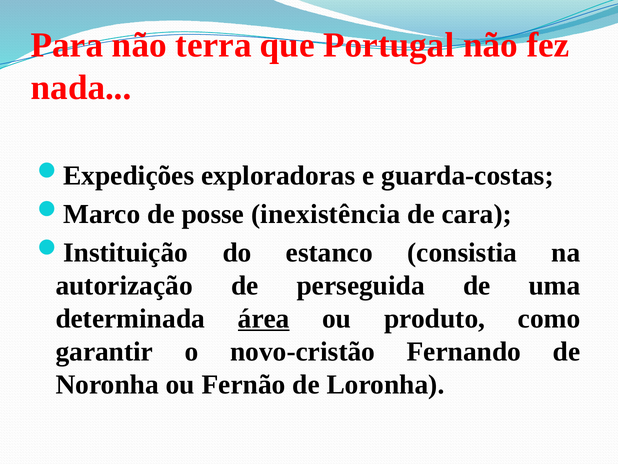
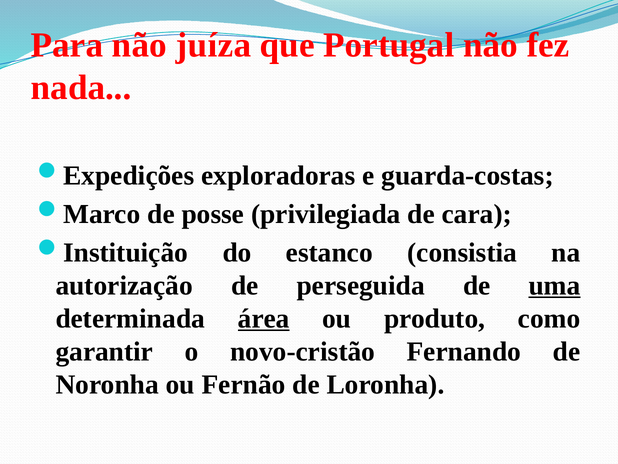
terra: terra -> juíza
inexistência: inexistência -> privilegiada
uma underline: none -> present
